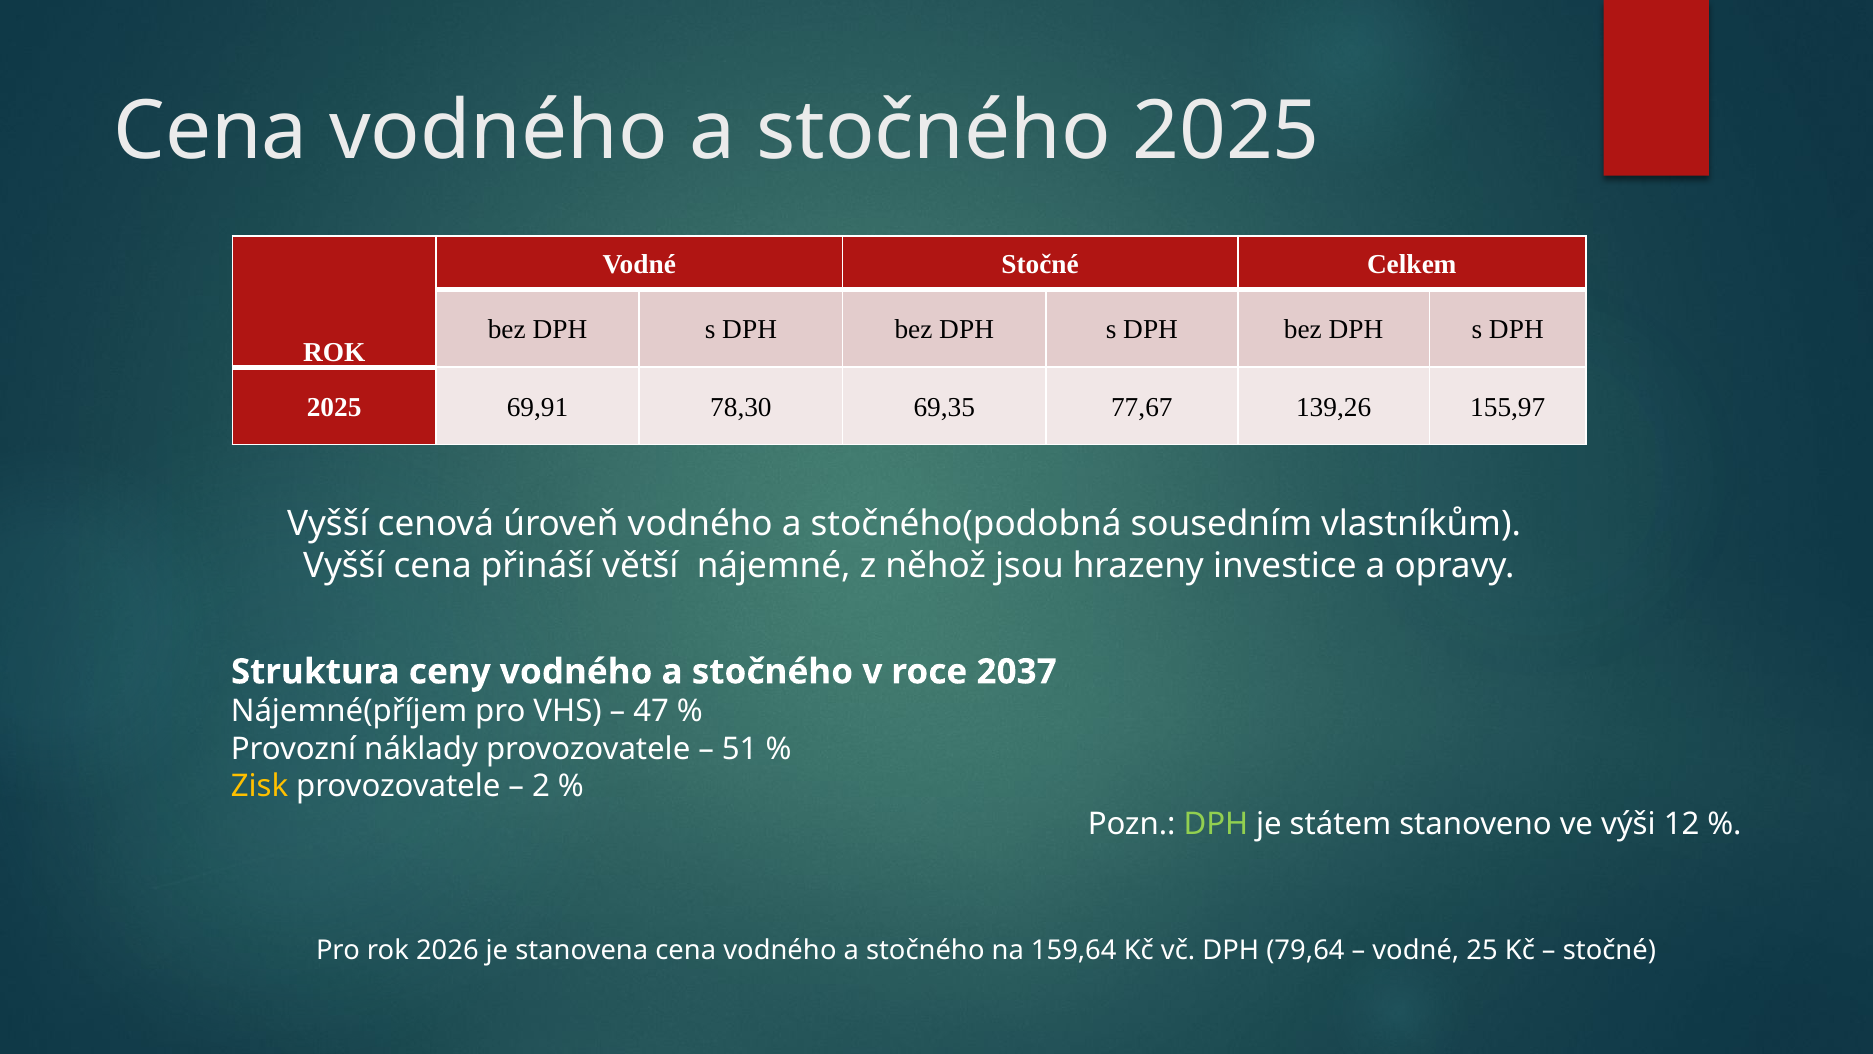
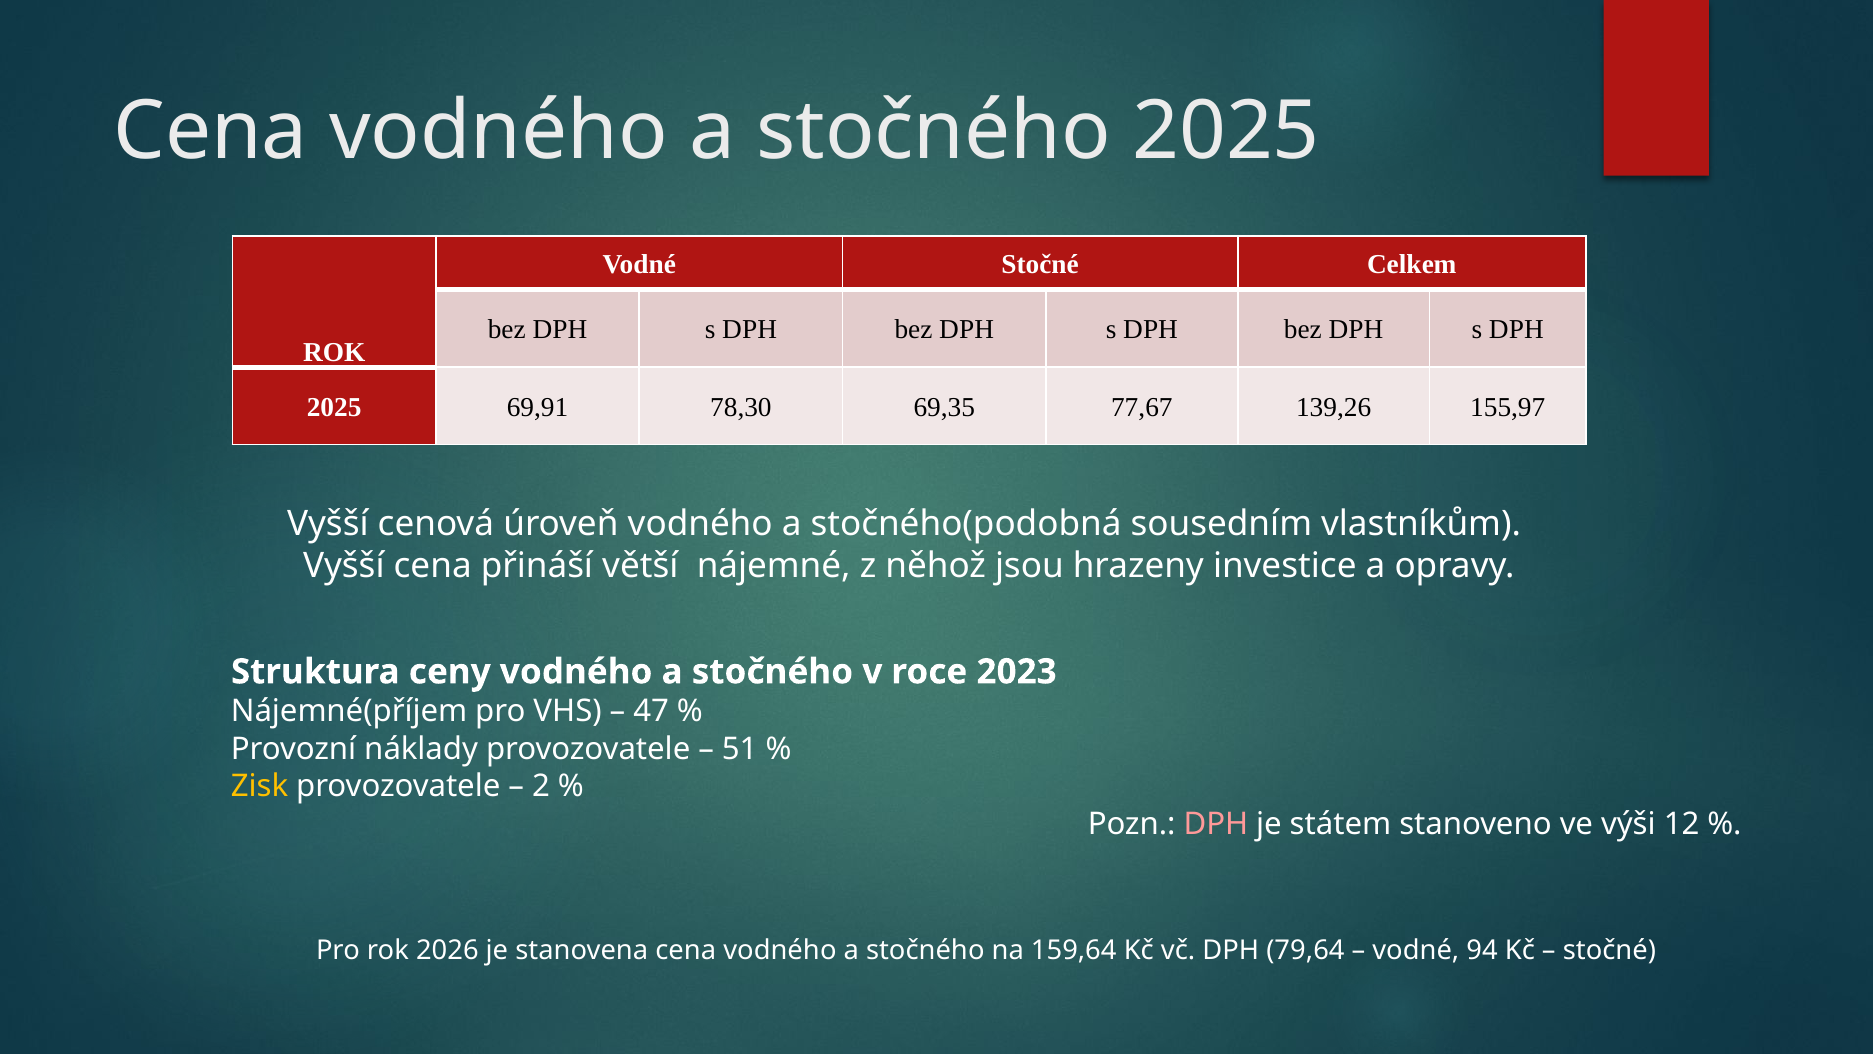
2037: 2037 -> 2023
DPH at (1216, 823) colour: light green -> pink
25: 25 -> 94
